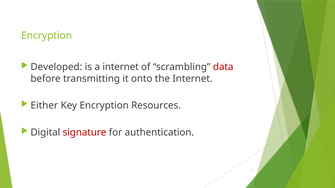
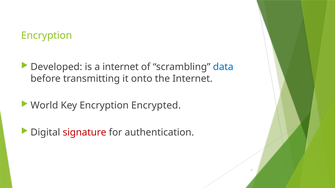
data colour: red -> blue
Either: Either -> World
Resources: Resources -> Encrypted
